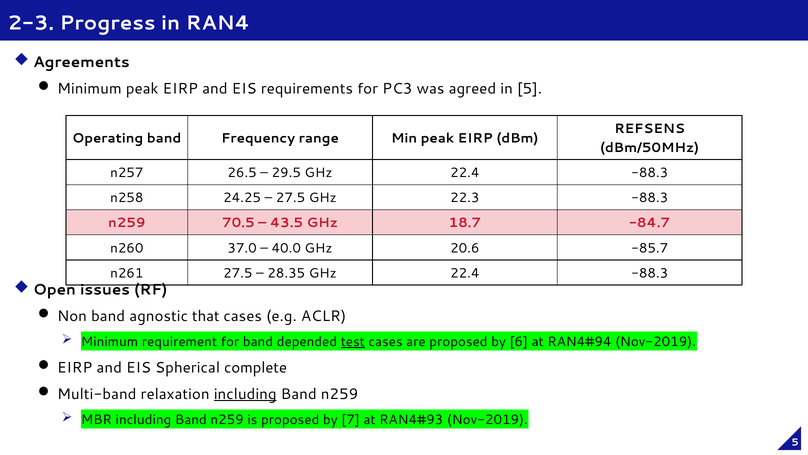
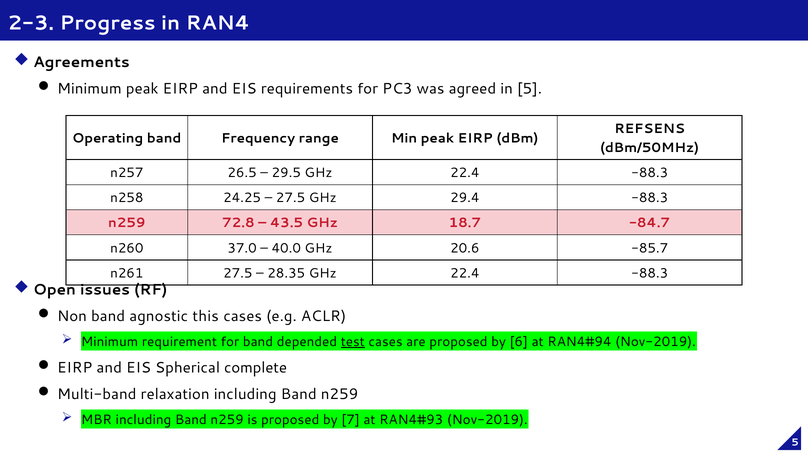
22.3: 22.3 -> 29.4
70.5: 70.5 -> 72.8
that: that -> this
including at (245, 394) underline: present -> none
